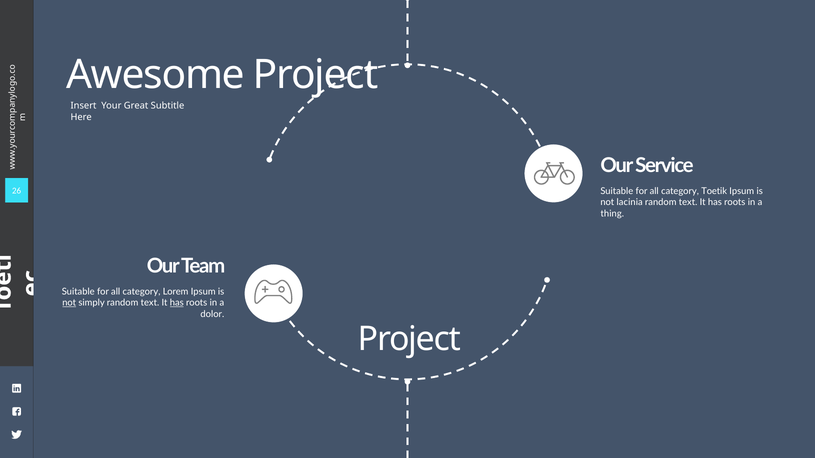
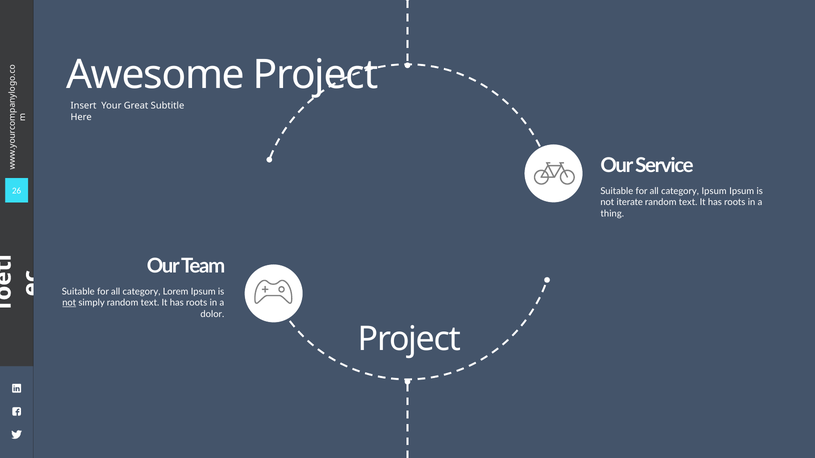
category Toetik: Toetik -> Ipsum
lacinia: lacinia -> iterate
has at (177, 303) underline: present -> none
